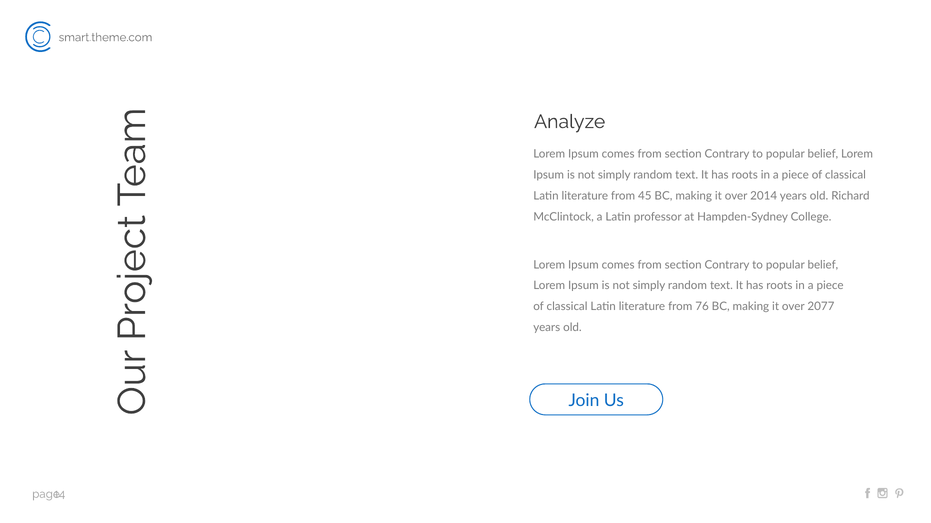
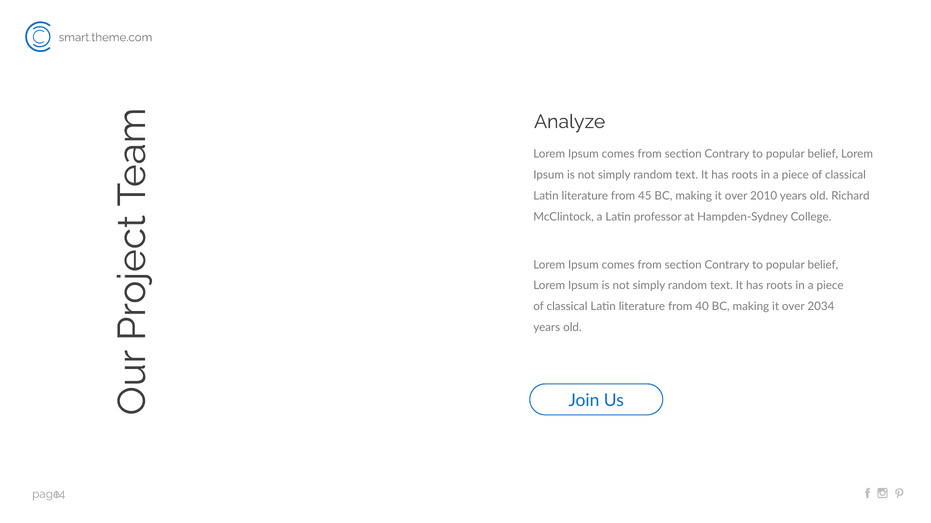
2014: 2014 -> 2010
76: 76 -> 40
2077: 2077 -> 2034
